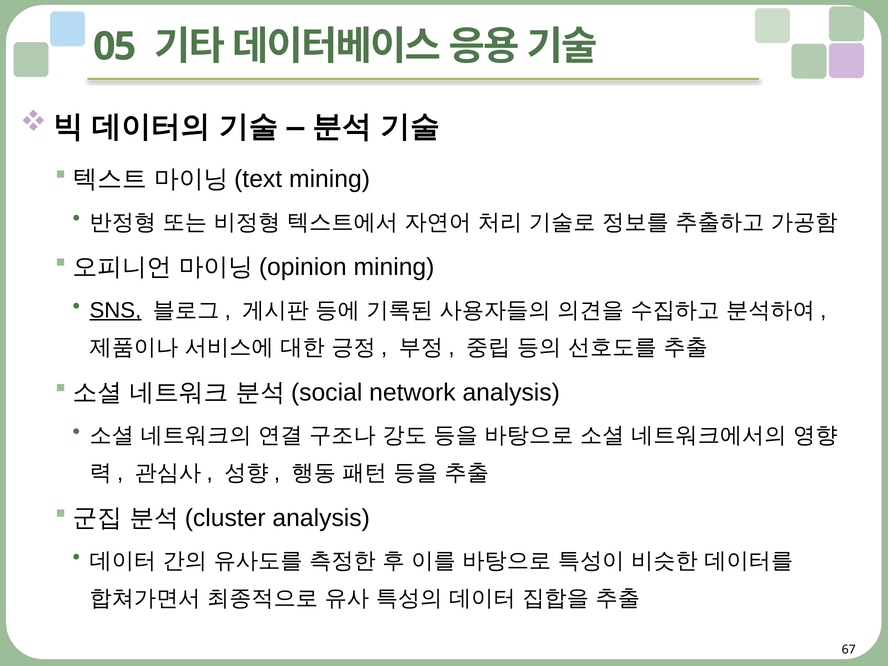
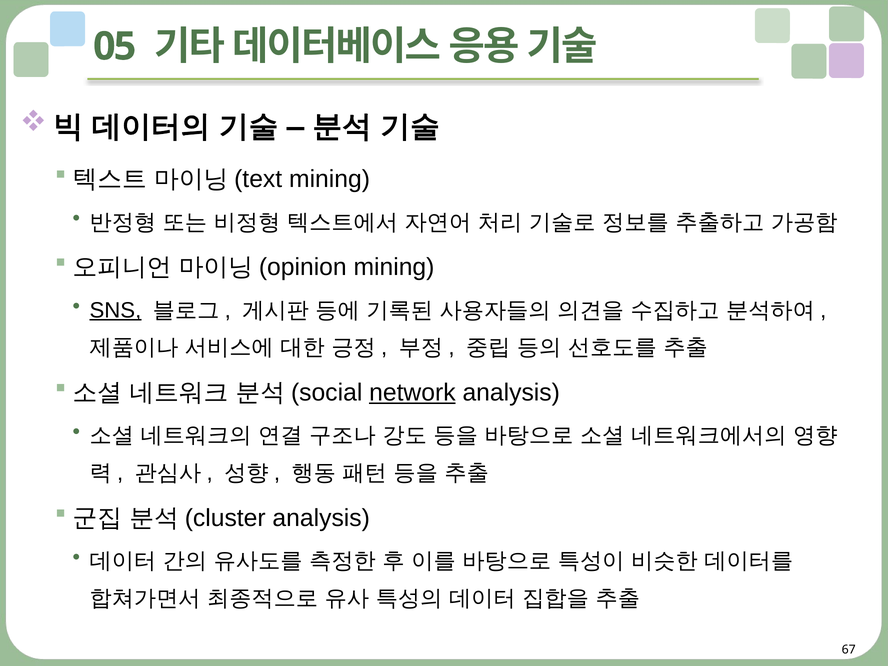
network underline: none -> present
